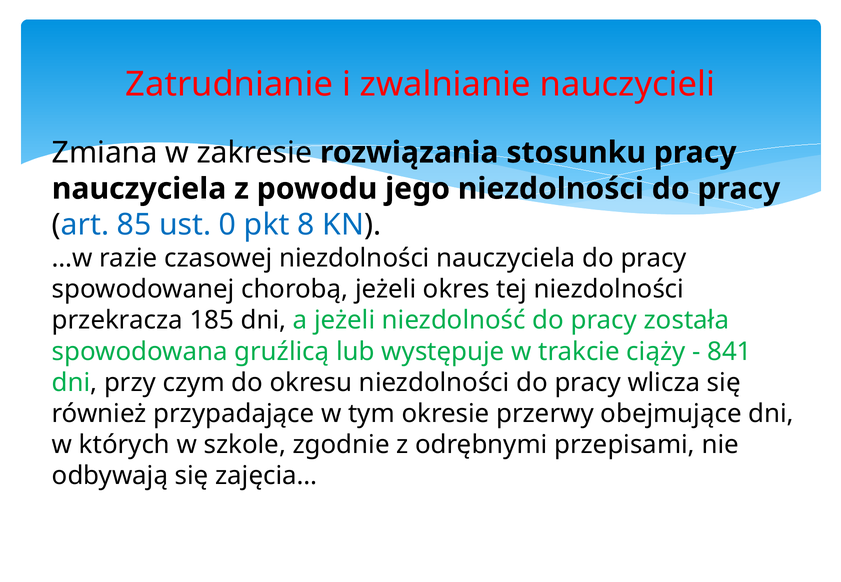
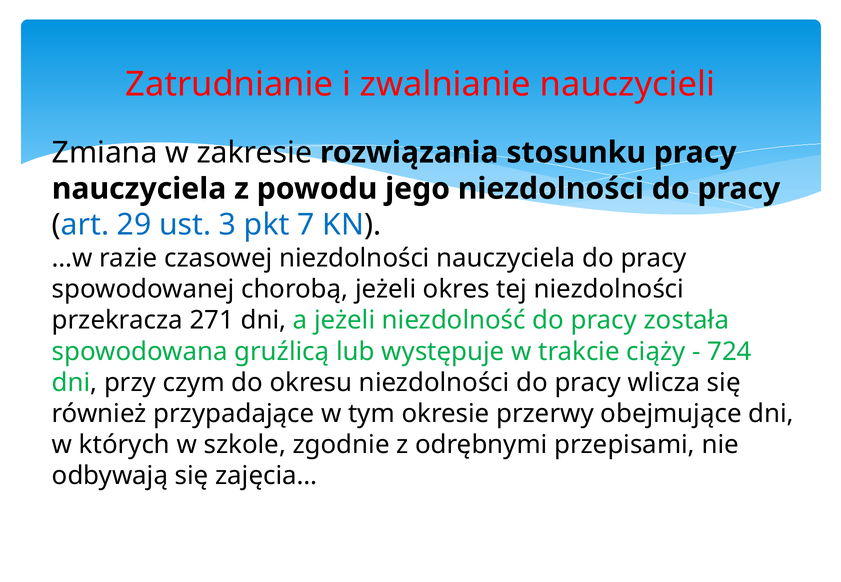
85: 85 -> 29
0: 0 -> 3
8: 8 -> 7
185: 185 -> 271
841: 841 -> 724
